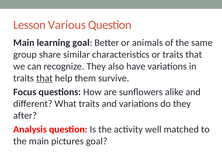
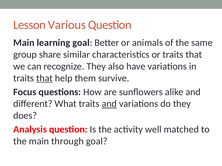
and at (109, 104) underline: none -> present
after: after -> does
pictures: pictures -> through
